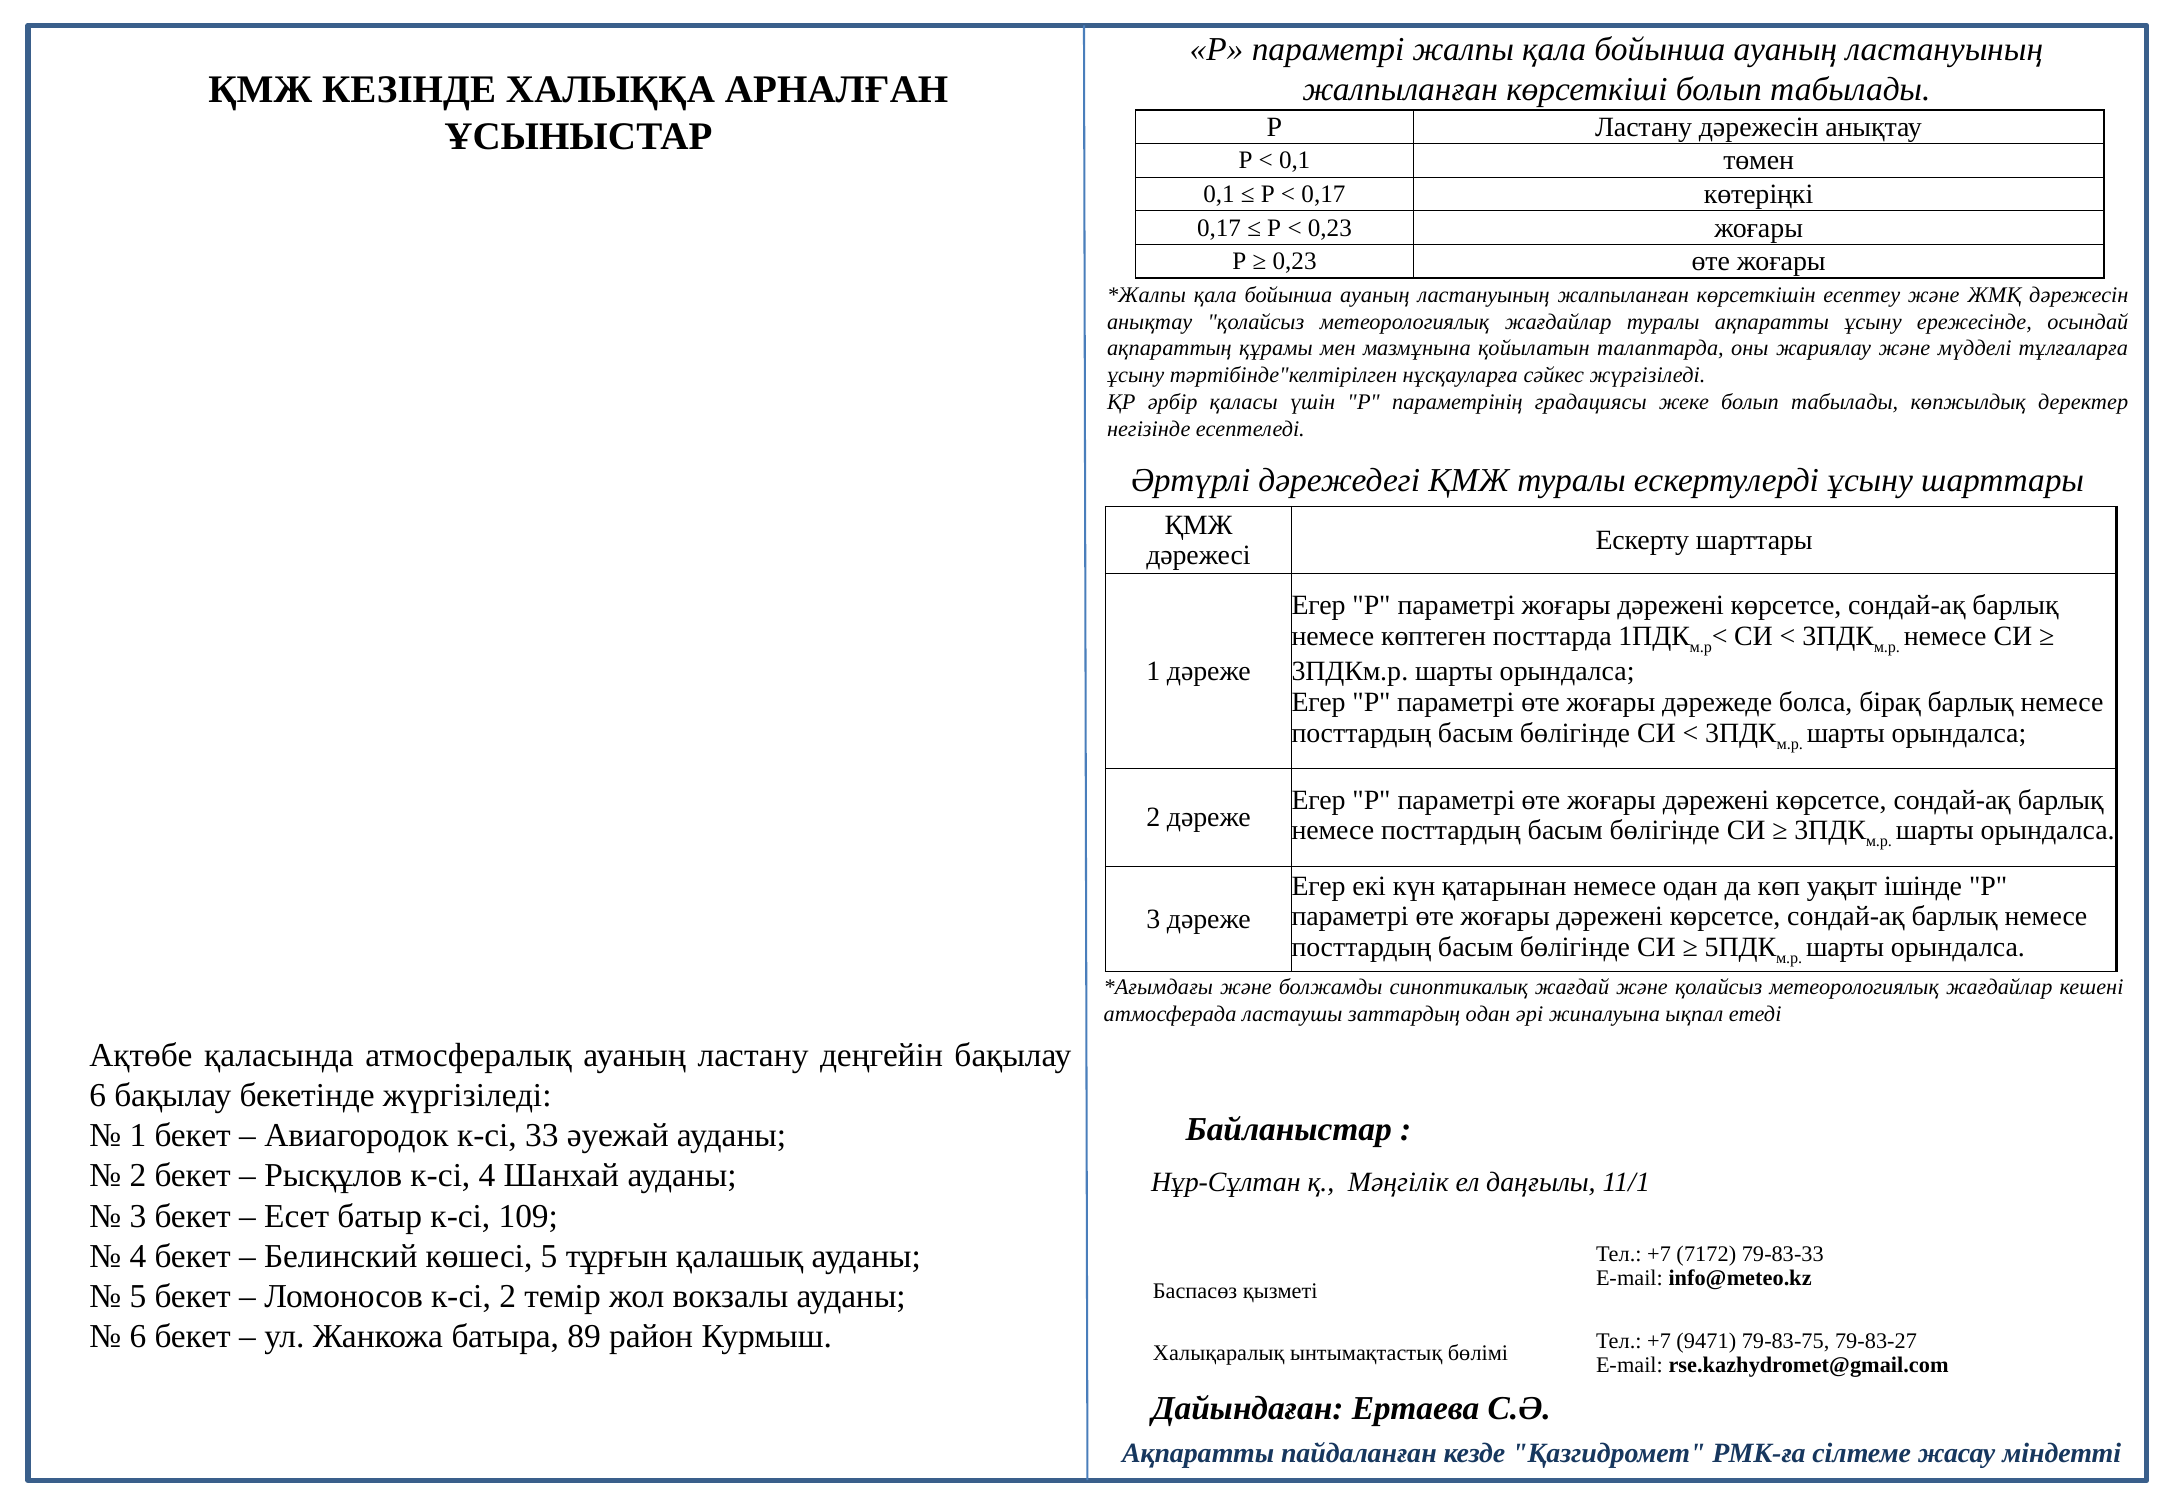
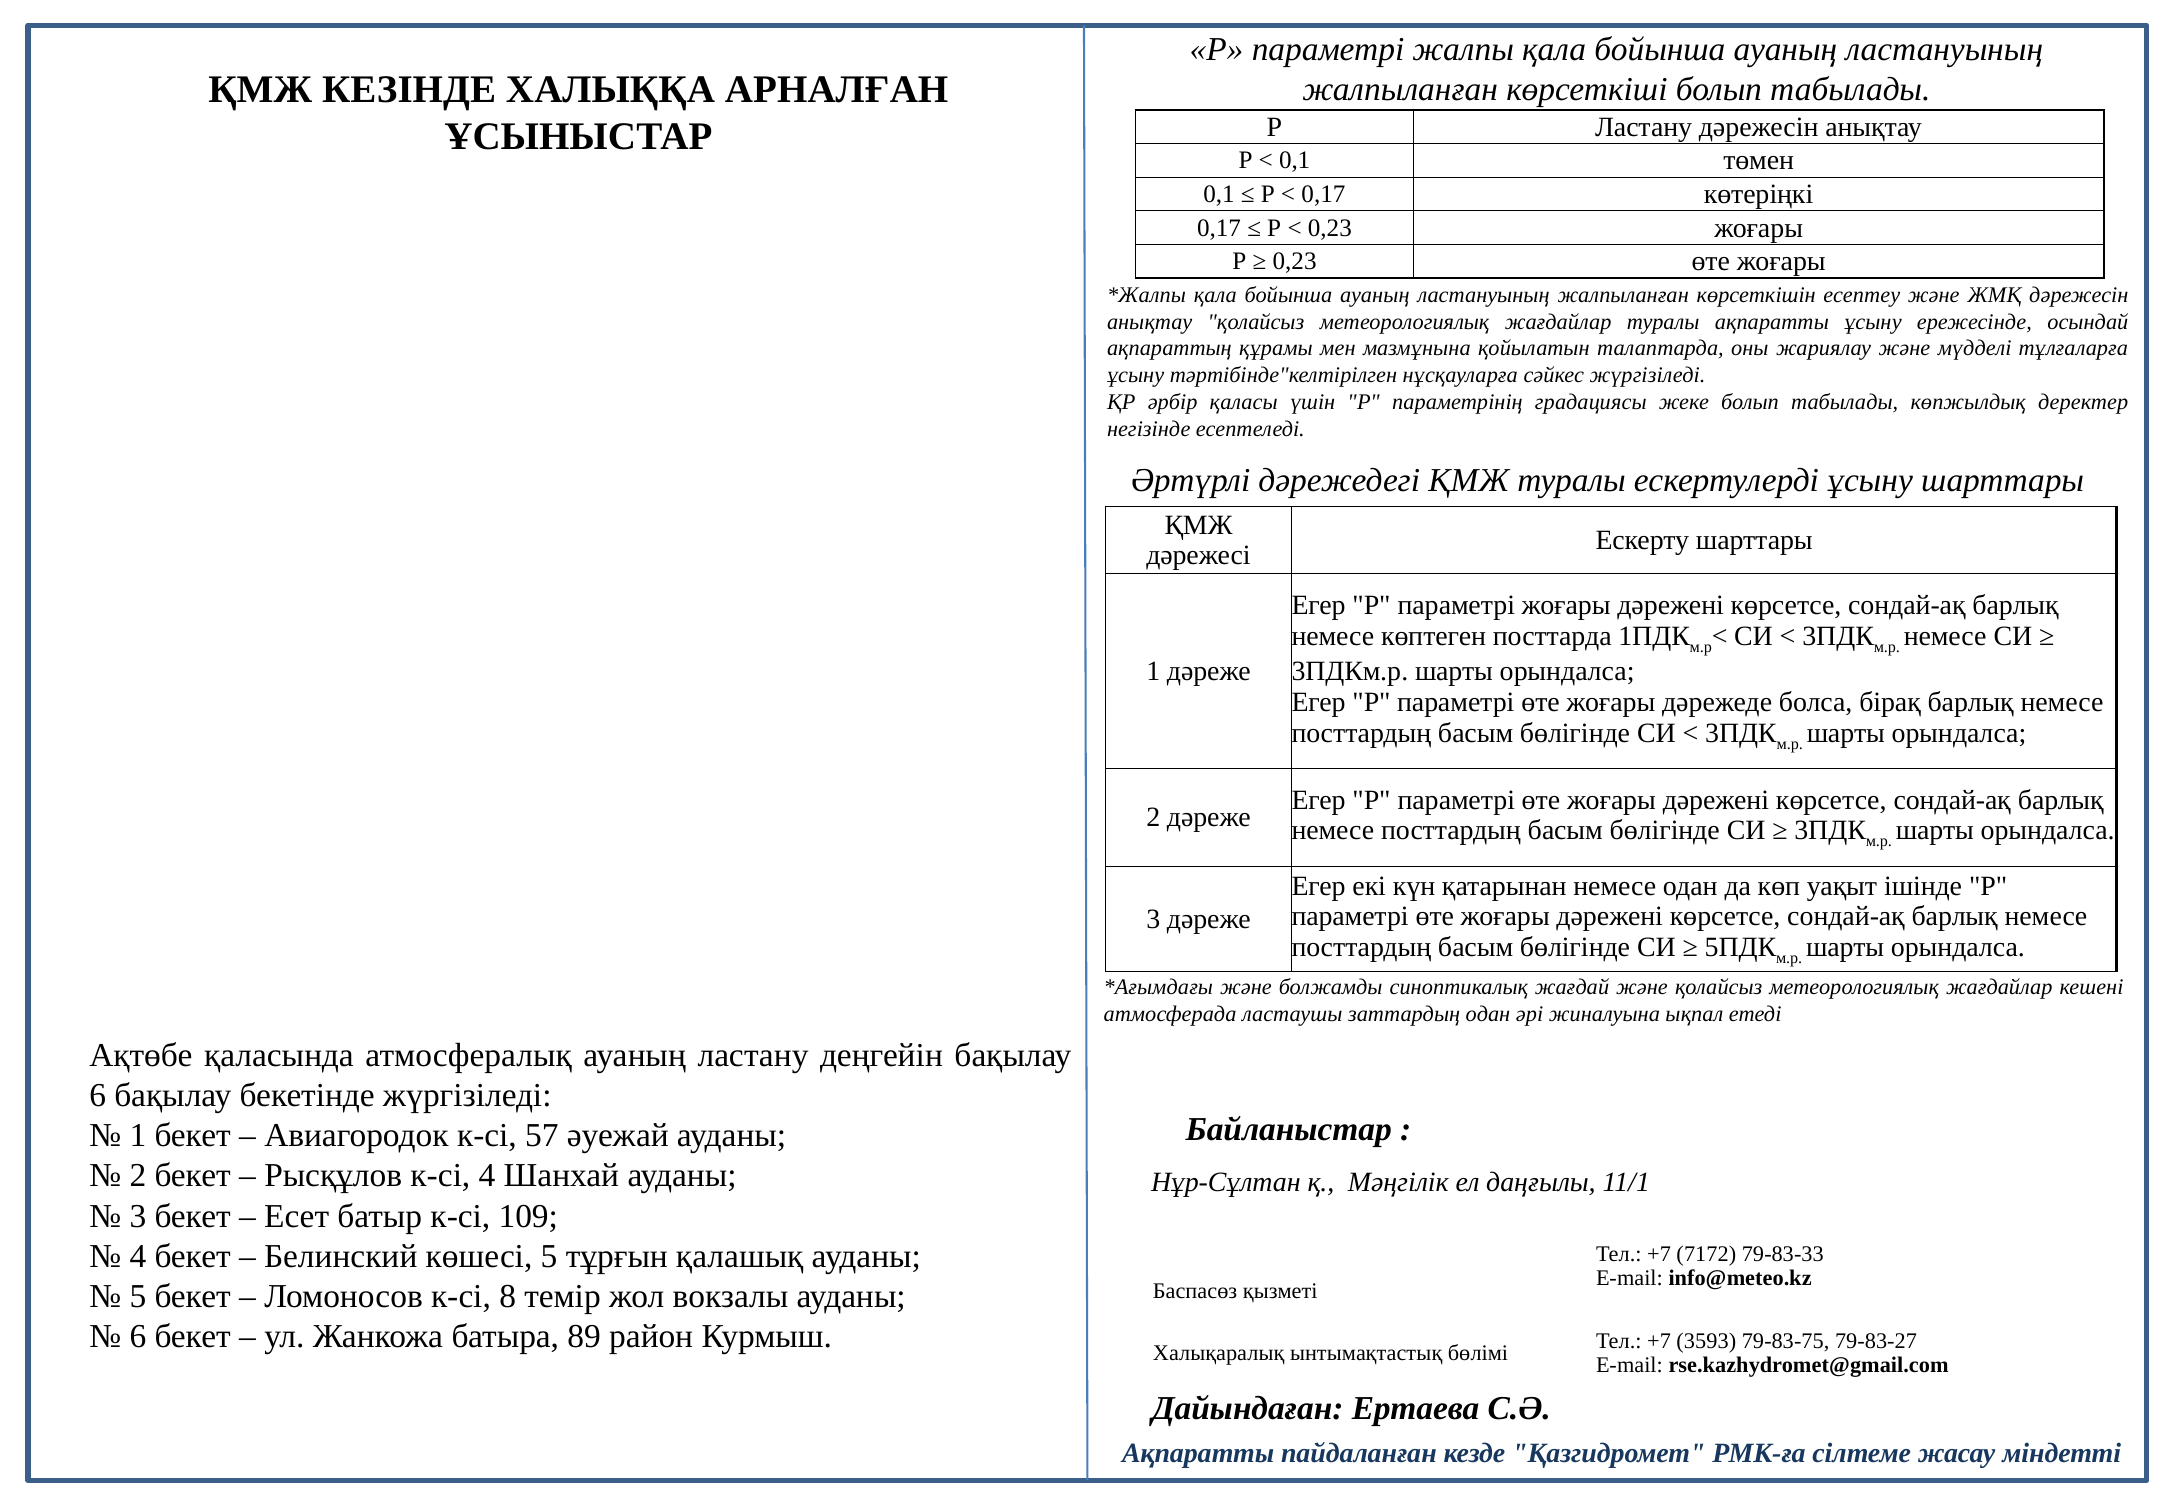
33: 33 -> 57
к-сі 2: 2 -> 8
9471: 9471 -> 3593
